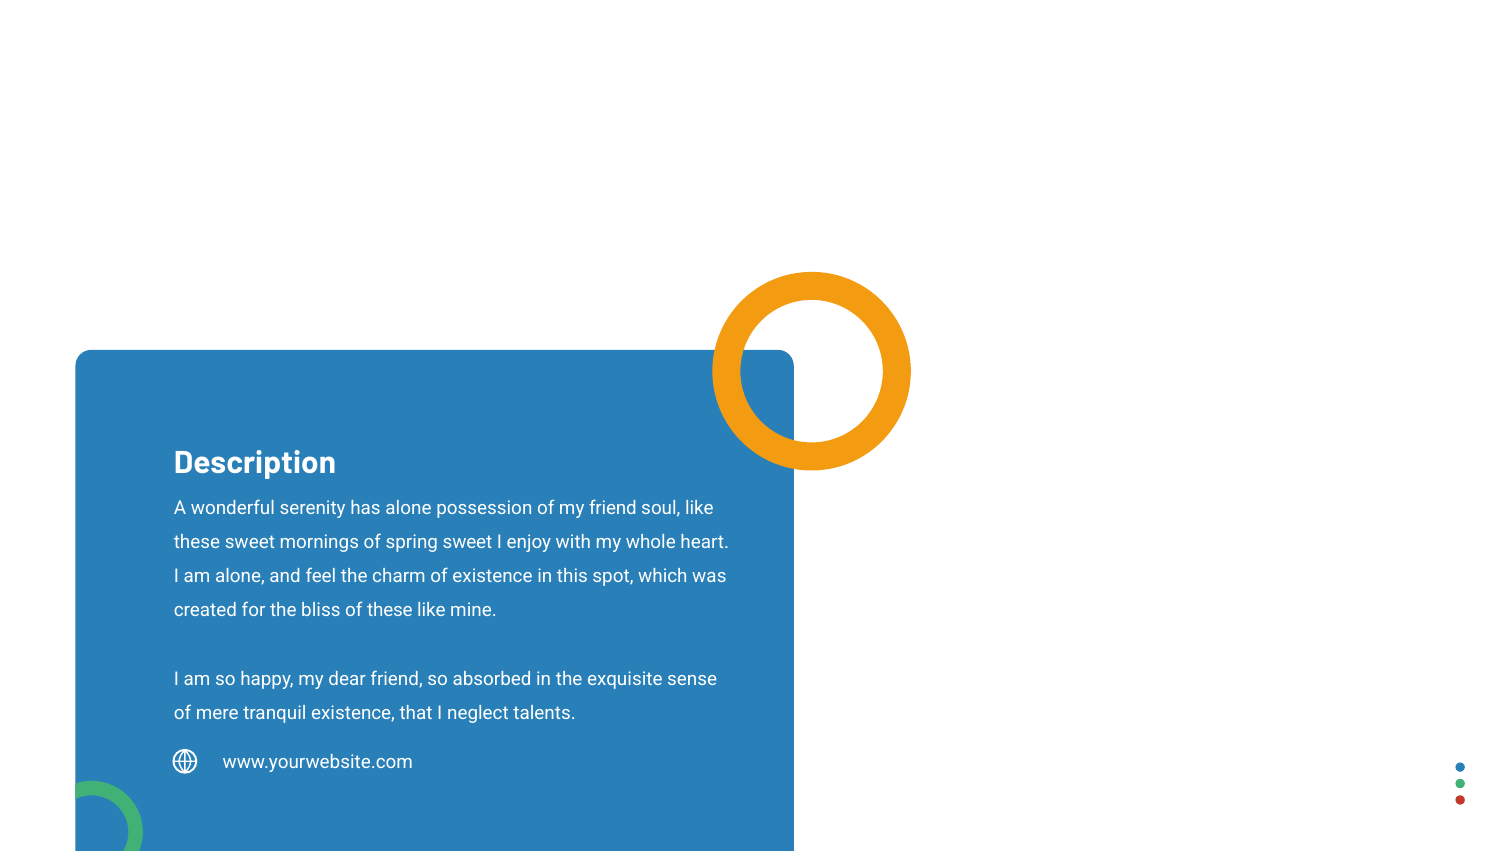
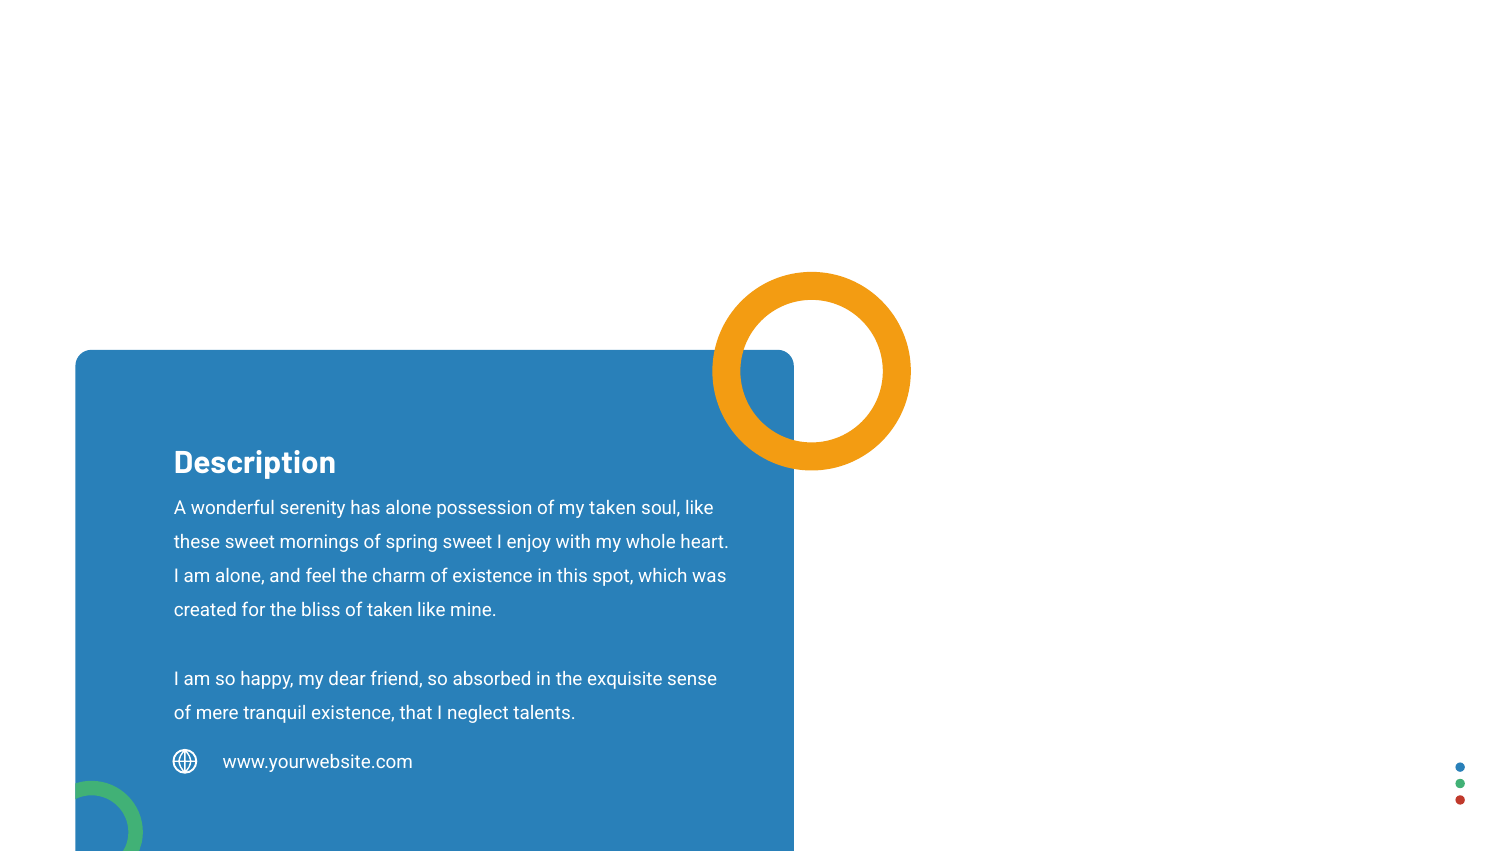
my friend: friend -> taken
of these: these -> taken
